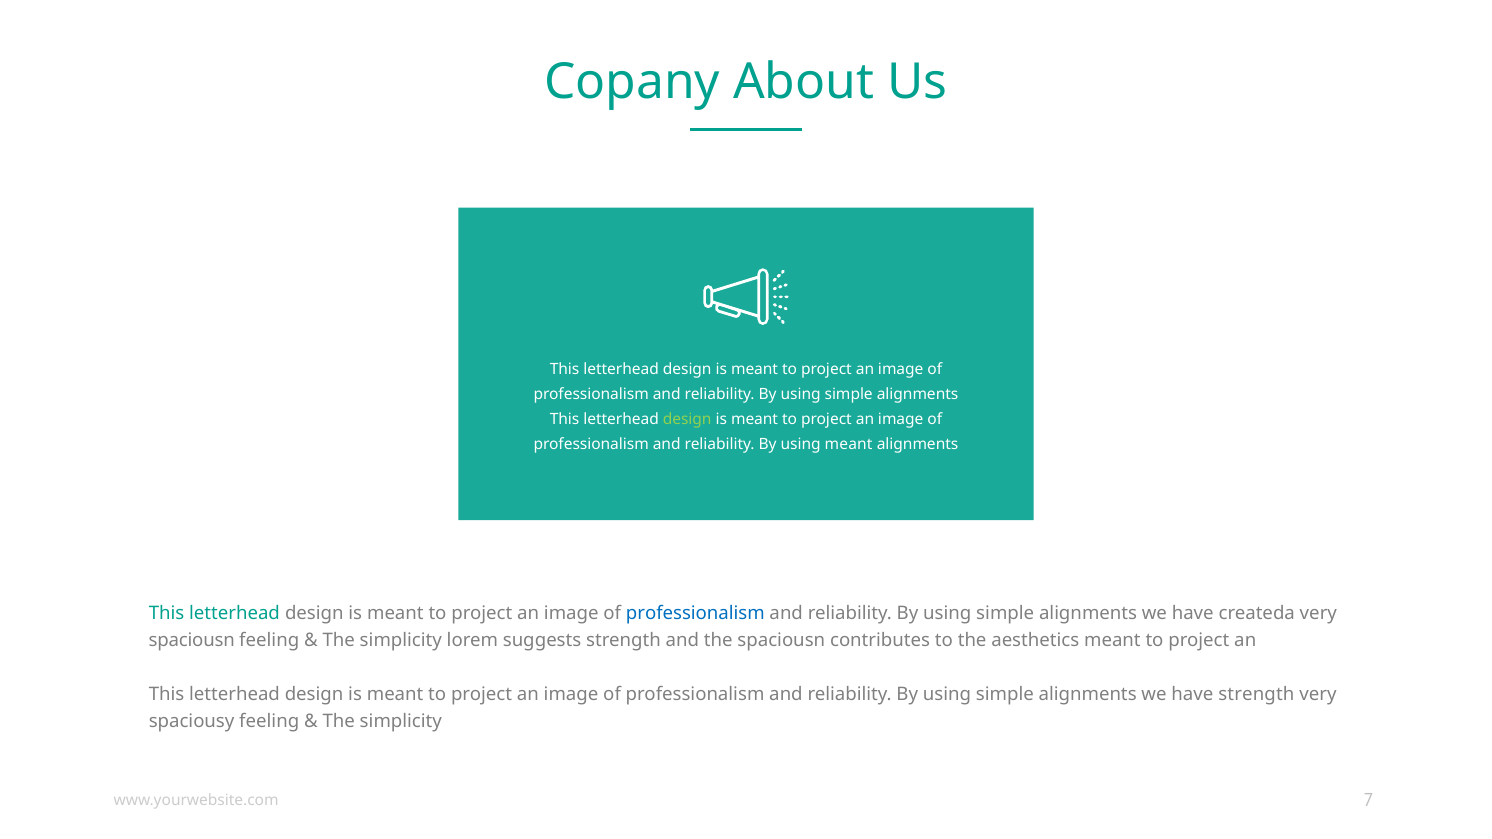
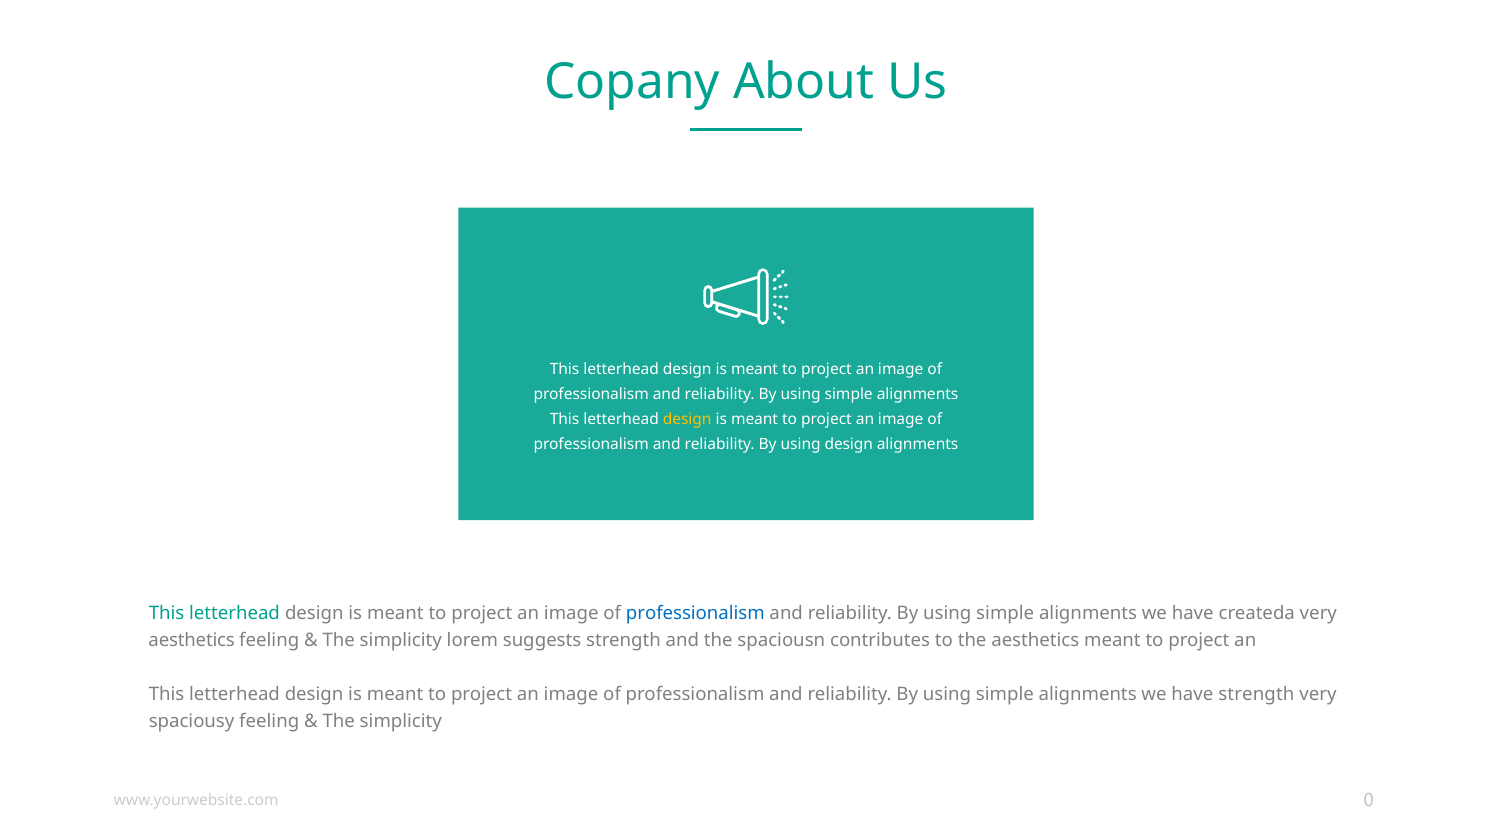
design at (687, 419) colour: light green -> yellow
using meant: meant -> design
spaciousn at (192, 641): spaciousn -> aesthetics
7: 7 -> 0
